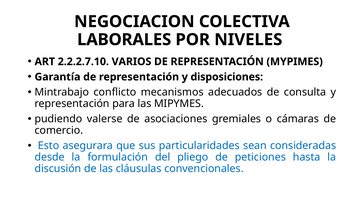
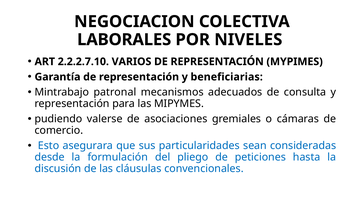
disposiciones: disposiciones -> beneficiarias
conflicto: conflicto -> patronal
